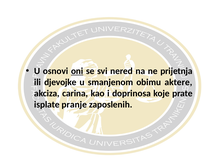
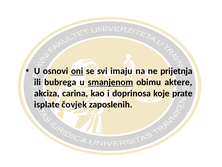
nered: nered -> imaju
djevojke: djevojke -> bubrega
smanjenom underline: none -> present
pranje: pranje -> čovjek
